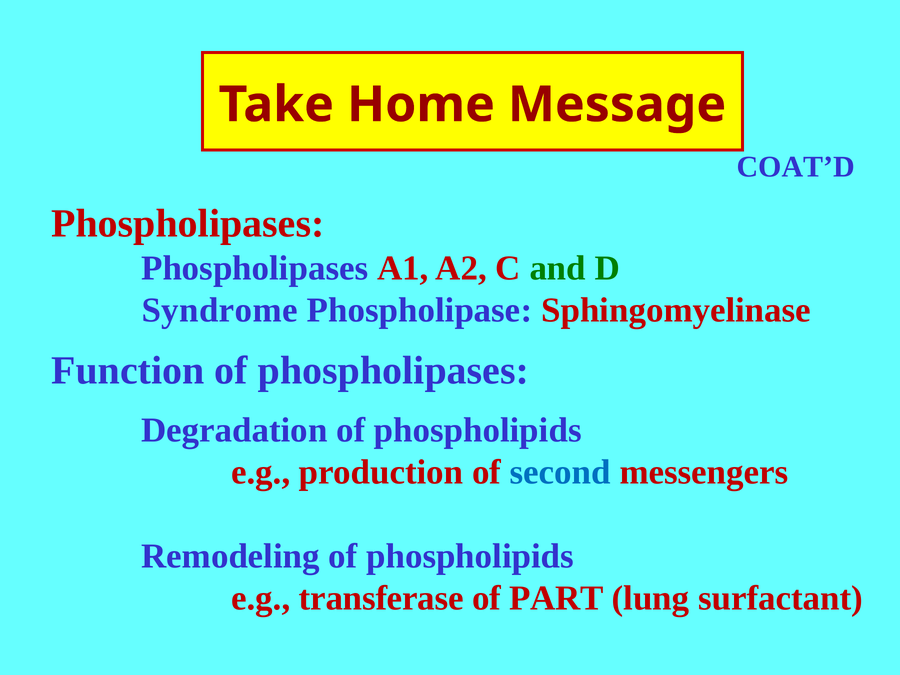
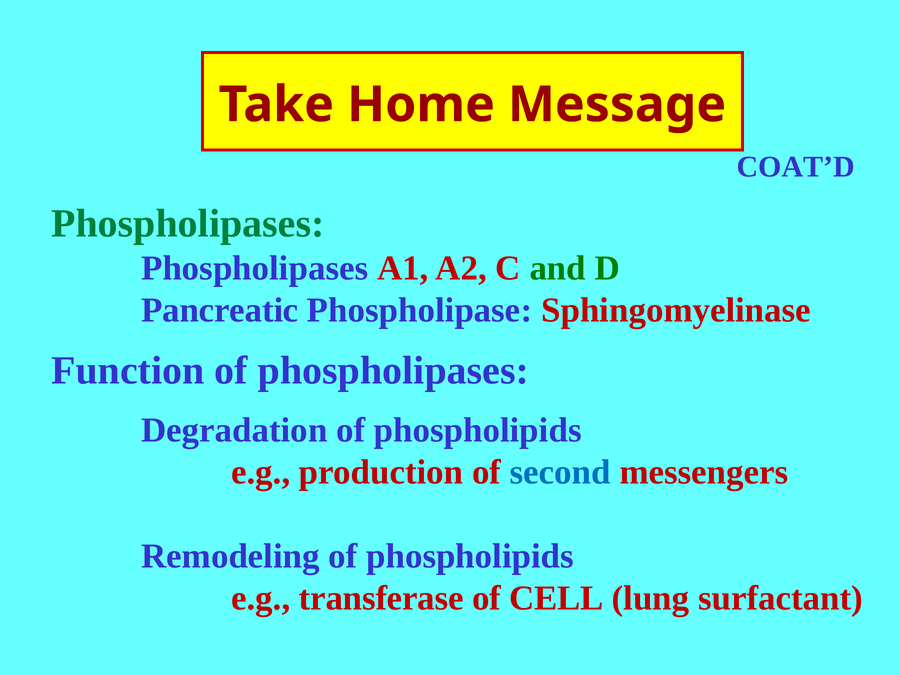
Phospholipases at (188, 224) colour: red -> green
Syndrome: Syndrome -> Pancreatic
PART: PART -> CELL
